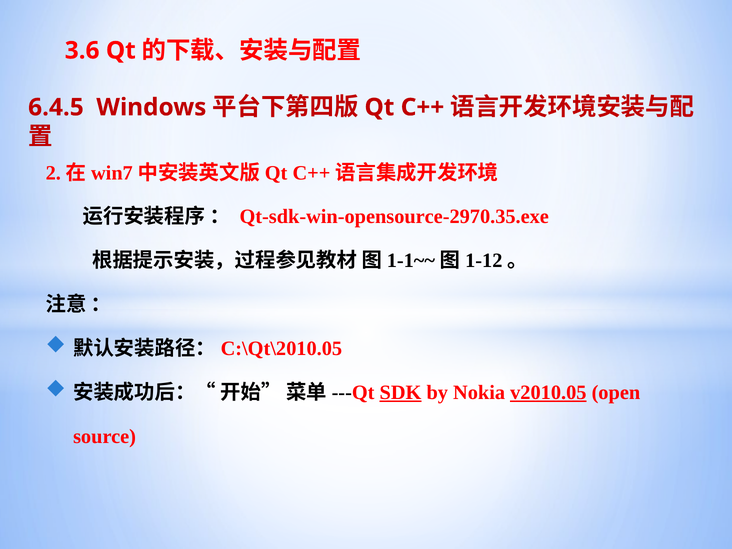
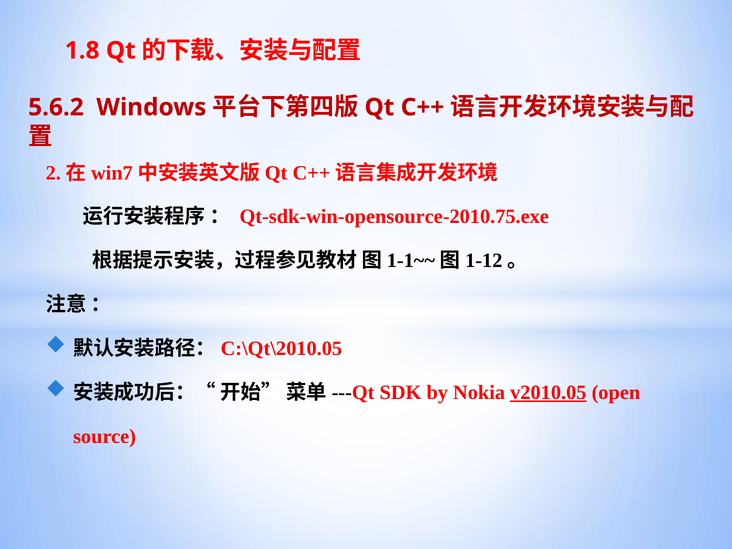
3.6: 3.6 -> 1.8
6.4.5: 6.4.5 -> 5.6.2
Qt-sdk-win-opensource-2970.35.exe: Qt-sdk-win-opensource-2970.35.exe -> Qt-sdk-win-opensource-2010.75.exe
SDK underline: present -> none
